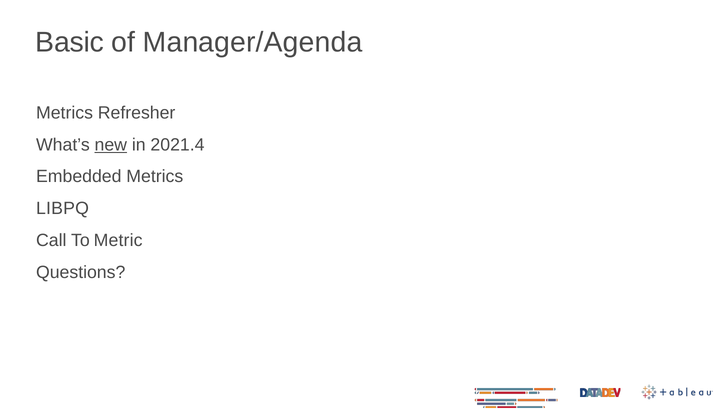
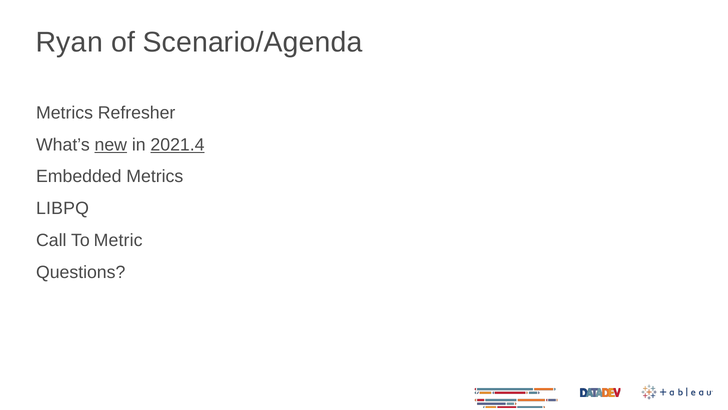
Basic: Basic -> Ryan
Manager/Agenda: Manager/Agenda -> Scenario/Agenda
2021.4 underline: none -> present
